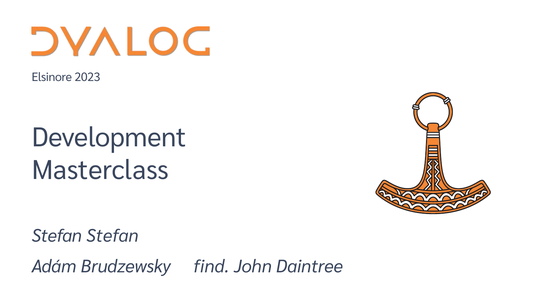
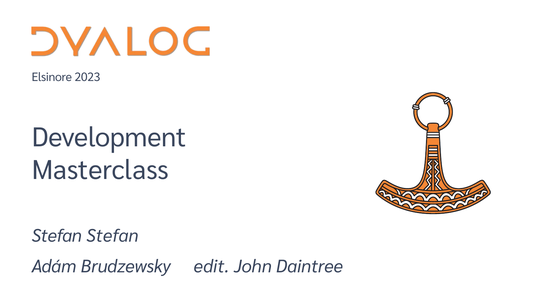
find: find -> edit
